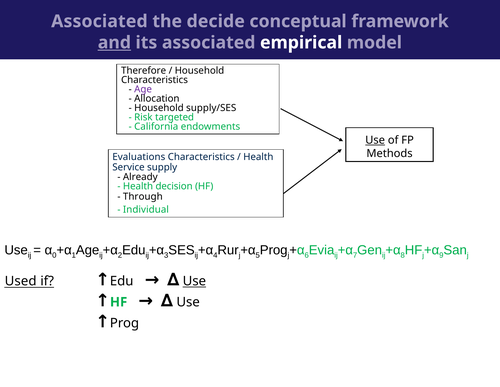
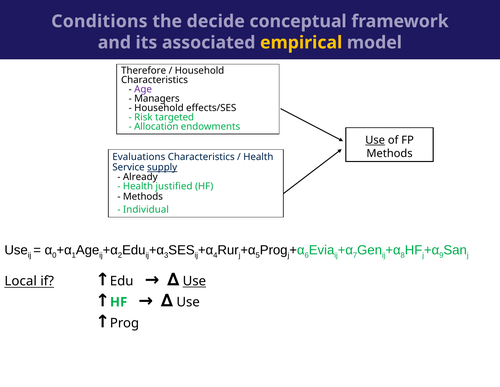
Associated at (99, 21): Associated -> Conditions
and underline: present -> none
empirical colour: white -> yellow
Allocation: Allocation -> Managers
supply/SES: supply/SES -> effects/SES
California: California -> Allocation
supply underline: none -> present
decision: decision -> justified
Through at (143, 196): Through -> Methods
Used: Used -> Local
